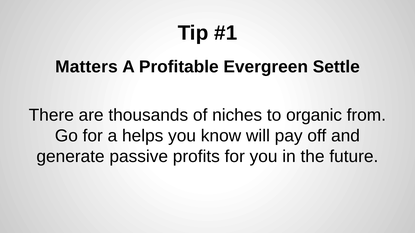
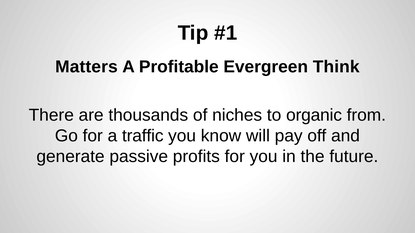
Settle: Settle -> Think
helps: helps -> traffic
